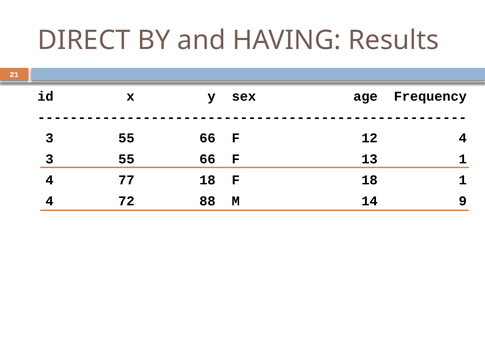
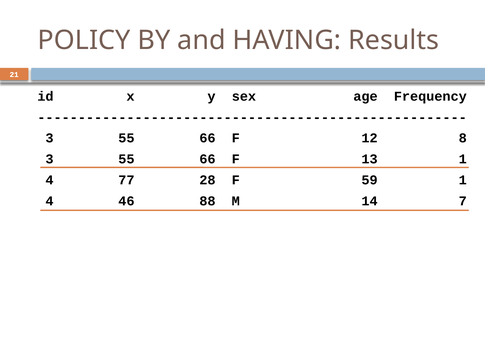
DIRECT: DIRECT -> POLICY
12 4: 4 -> 8
77 18: 18 -> 28
F 18: 18 -> 59
72: 72 -> 46
9: 9 -> 7
